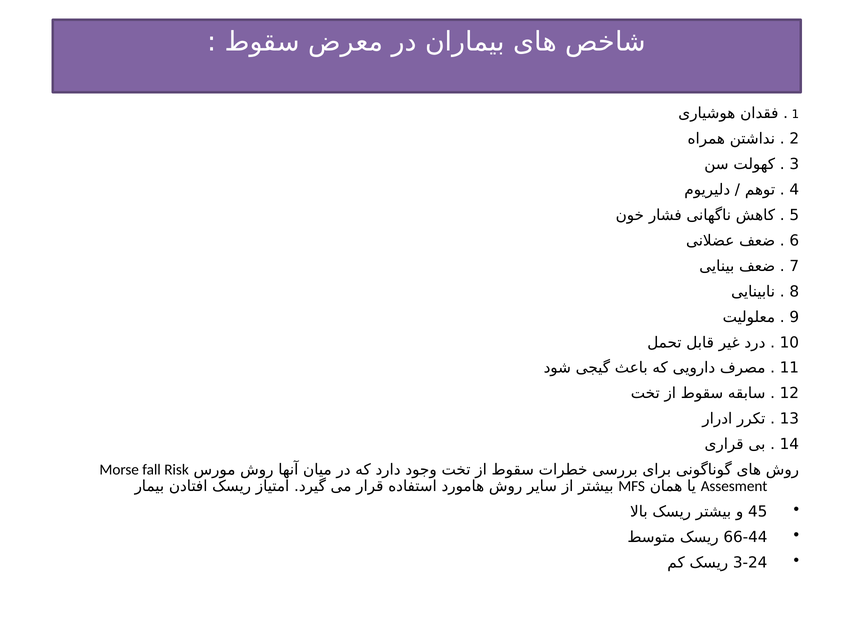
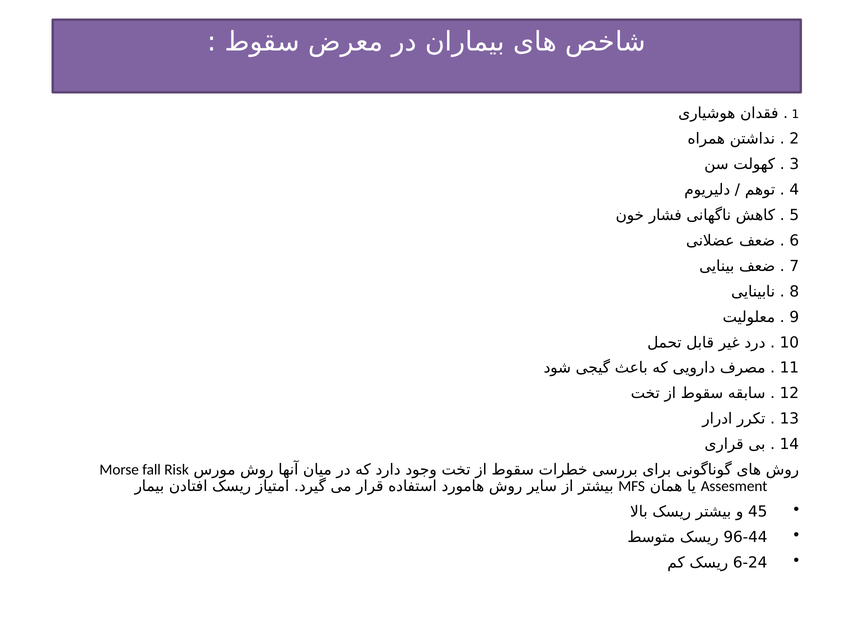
66-44: 66-44 -> 96-44
3-24: 3-24 -> 6-24
